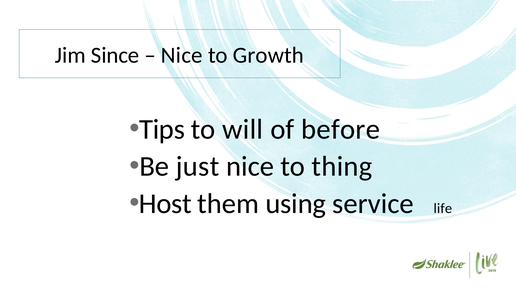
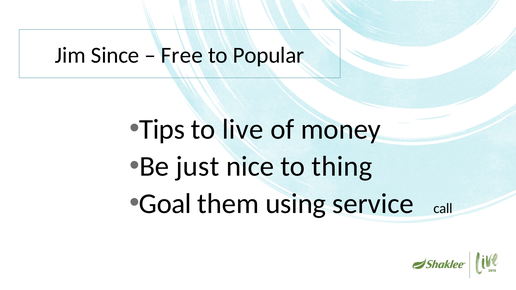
Nice at (182, 55): Nice -> Free
Growth: Growth -> Popular
will: will -> live
before: before -> money
Host: Host -> Goal
life: life -> call
